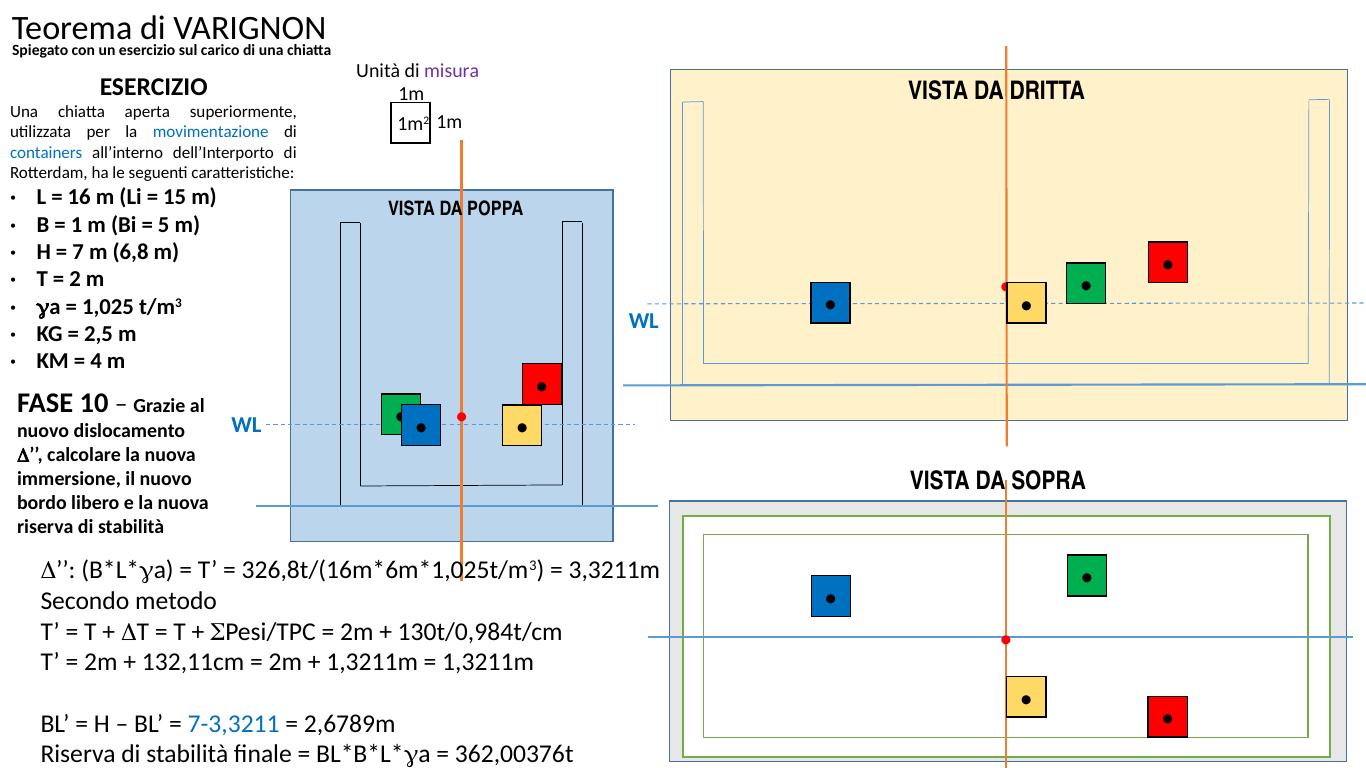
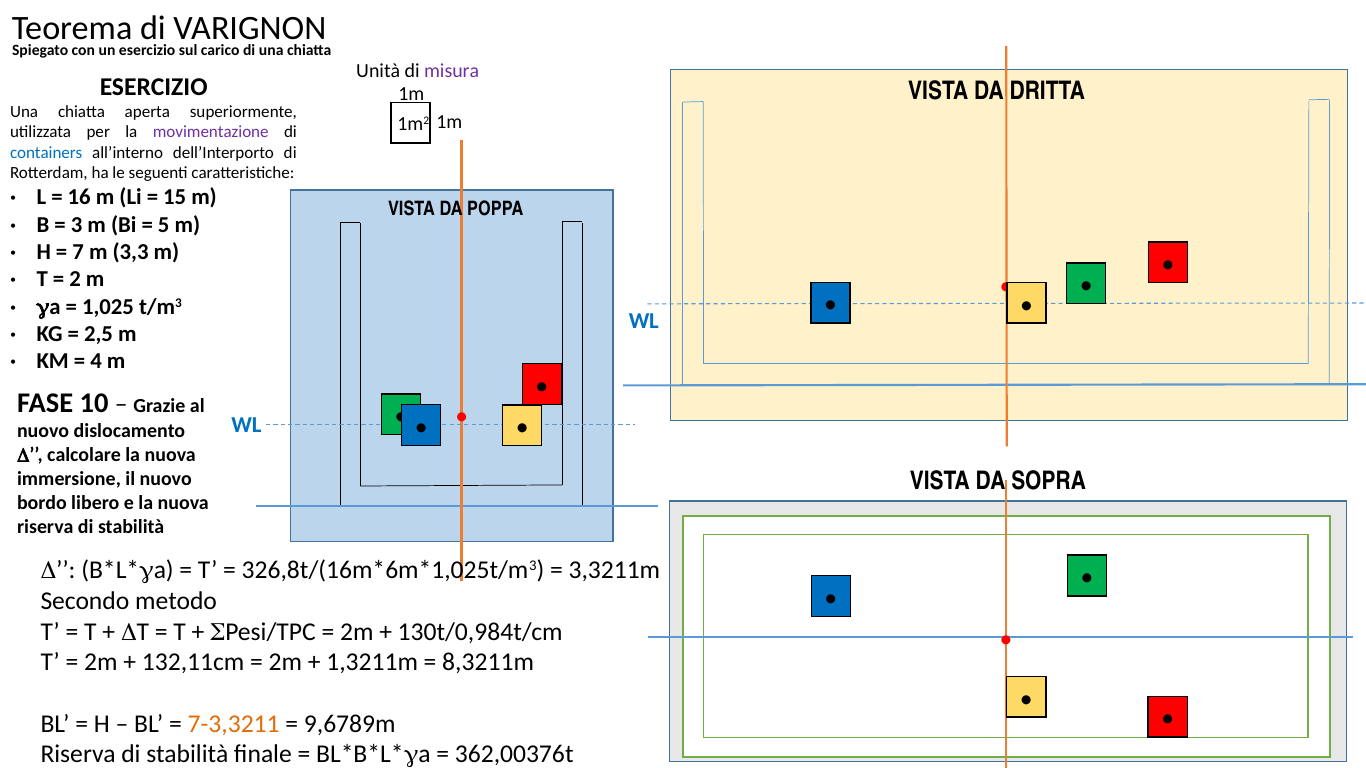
movimentazione colour: blue -> purple
1: 1 -> 3
6,8: 6,8 -> 3,3
1,3211m at (488, 663): 1,3211m -> 8,3211m
7-3,3211 colour: blue -> orange
2,6789m: 2,6789m -> 9,6789m
